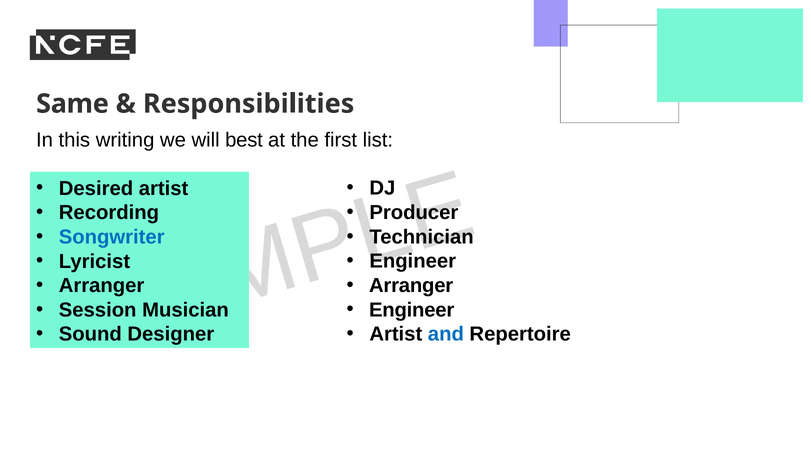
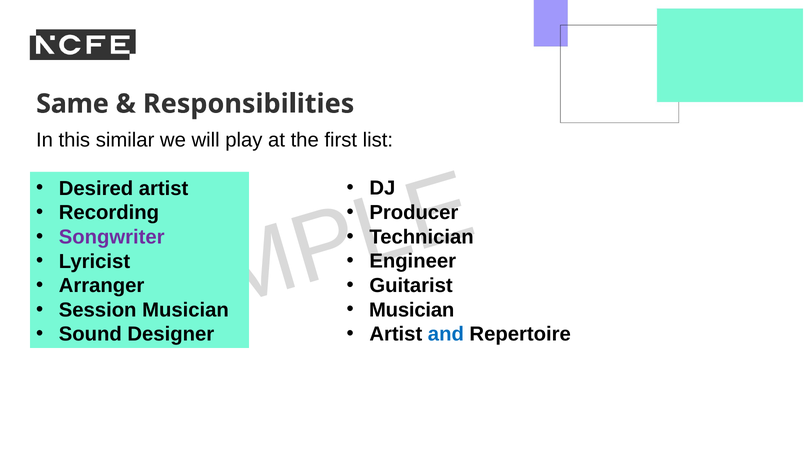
writing: writing -> similar
best: best -> play
Songwriter colour: blue -> purple
Arranger at (411, 286): Arranger -> Guitarist
Engineer at (412, 310): Engineer -> Musician
